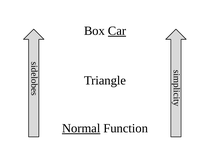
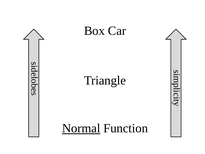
Car underline: present -> none
